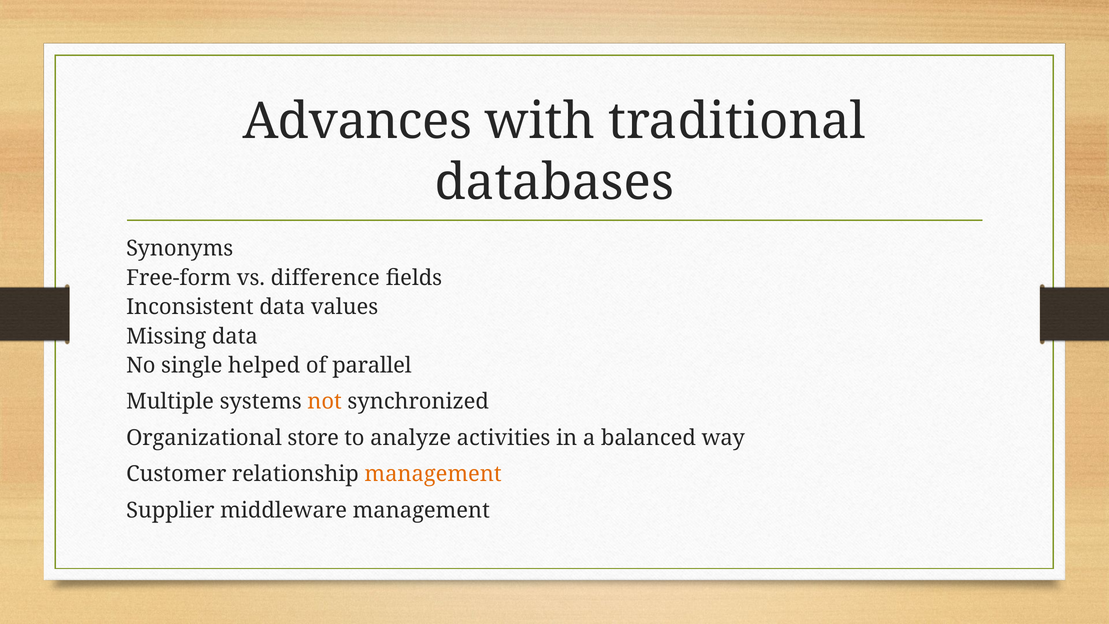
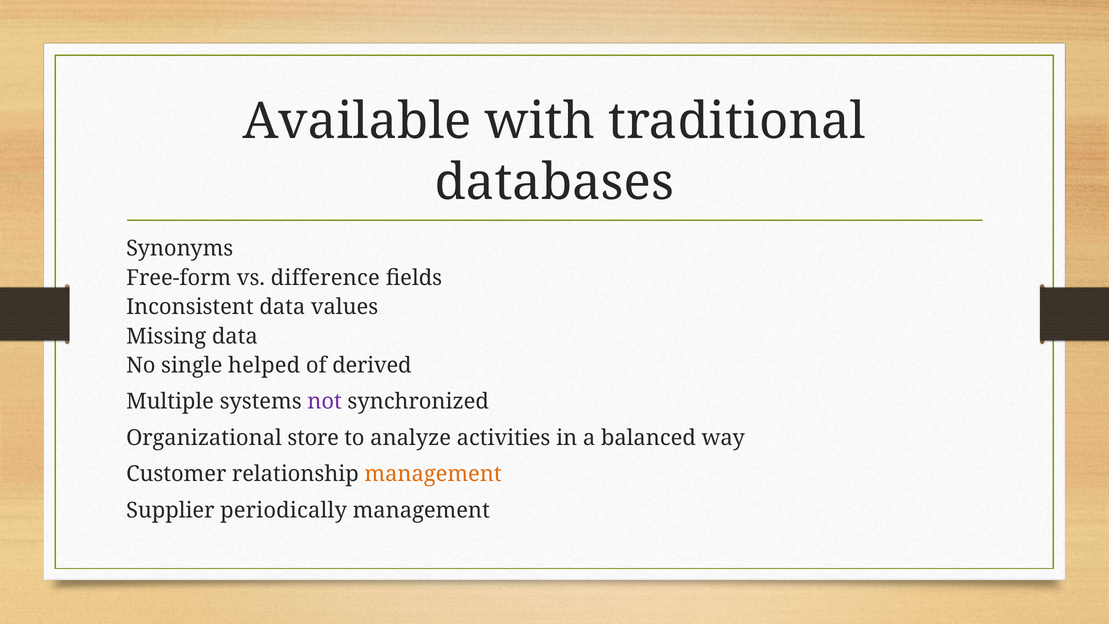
Advances: Advances -> Available
parallel: parallel -> derived
not colour: orange -> purple
middleware: middleware -> periodically
